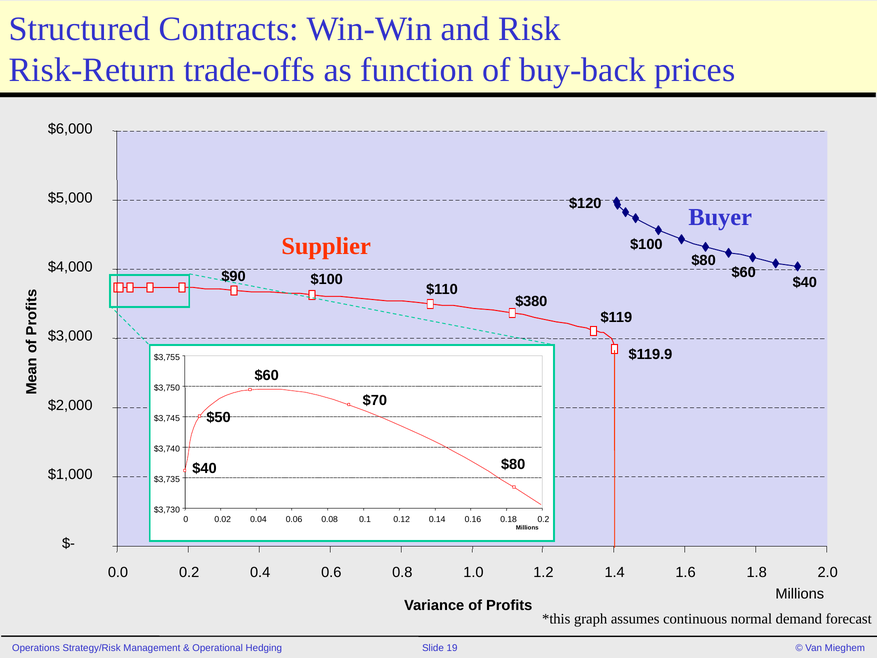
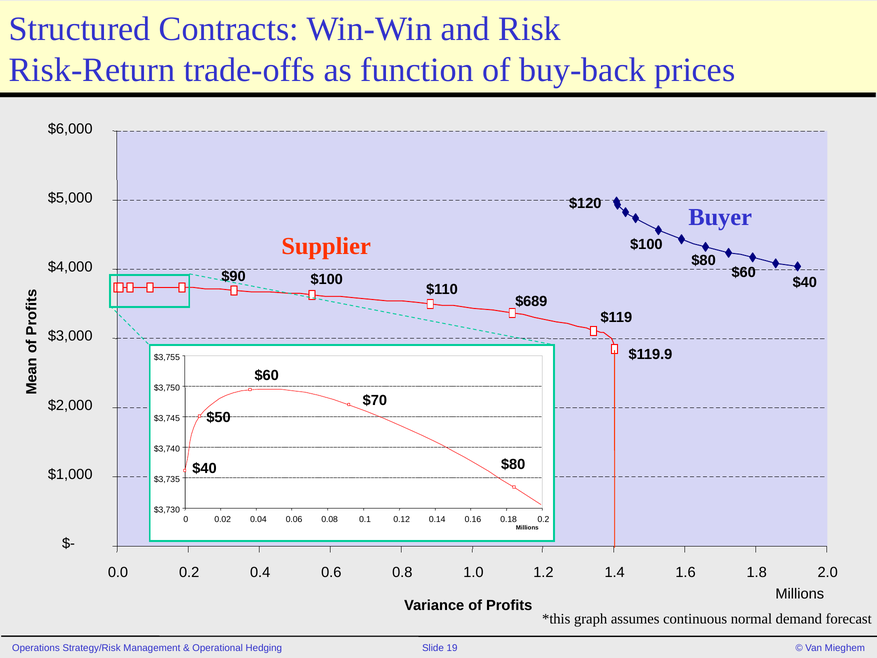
$380: $380 -> $689
